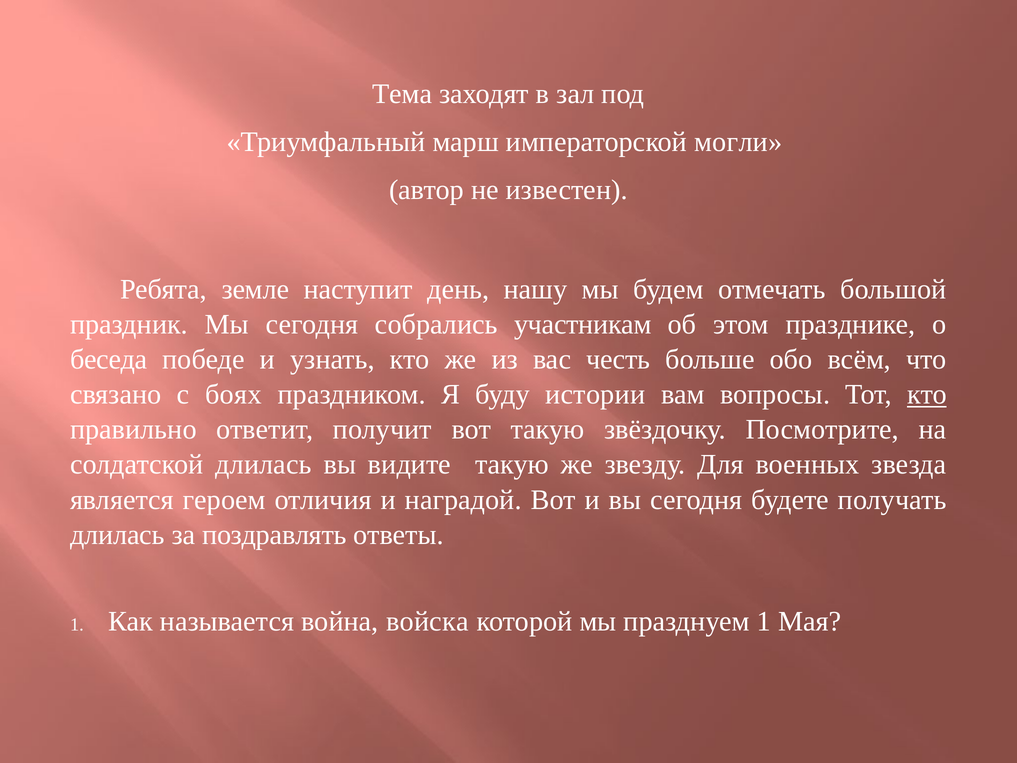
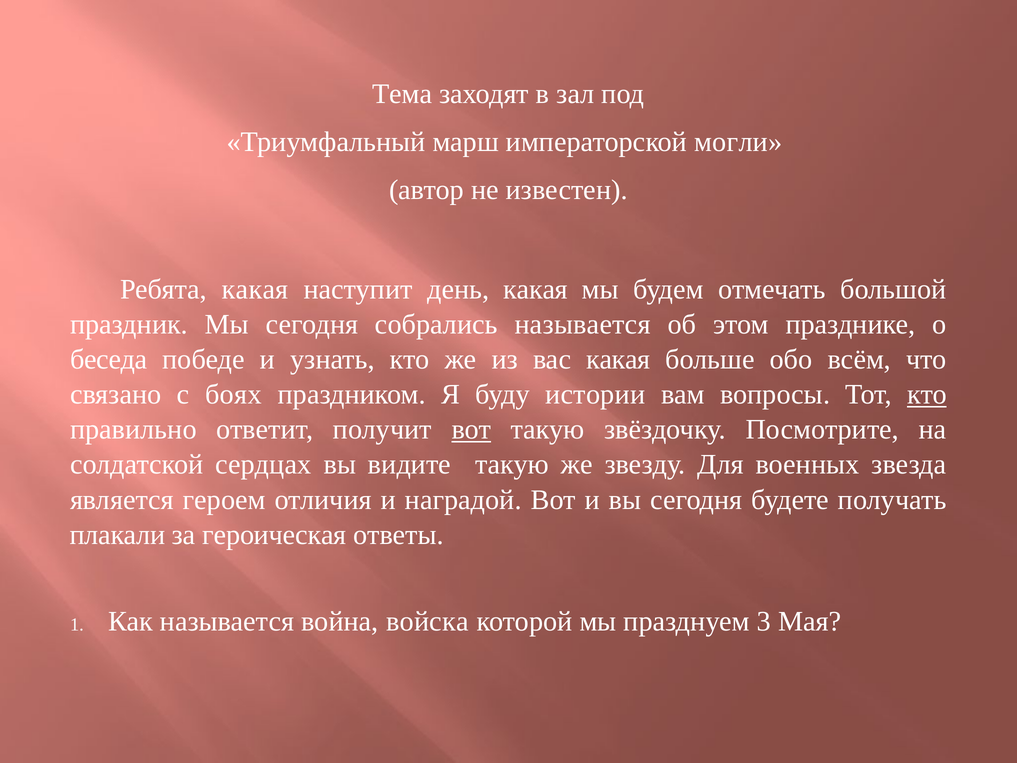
Ребята земле: земле -> какая
день нашу: нашу -> какая
собрались участникам: участникам -> называется
вас честь: честь -> какая
вот at (471, 429) underline: none -> present
солдатской длилась: длилась -> сердцах
длилась at (117, 535): длилась -> плакали
поздравлять: поздравлять -> героическая
празднуем 1: 1 -> 3
